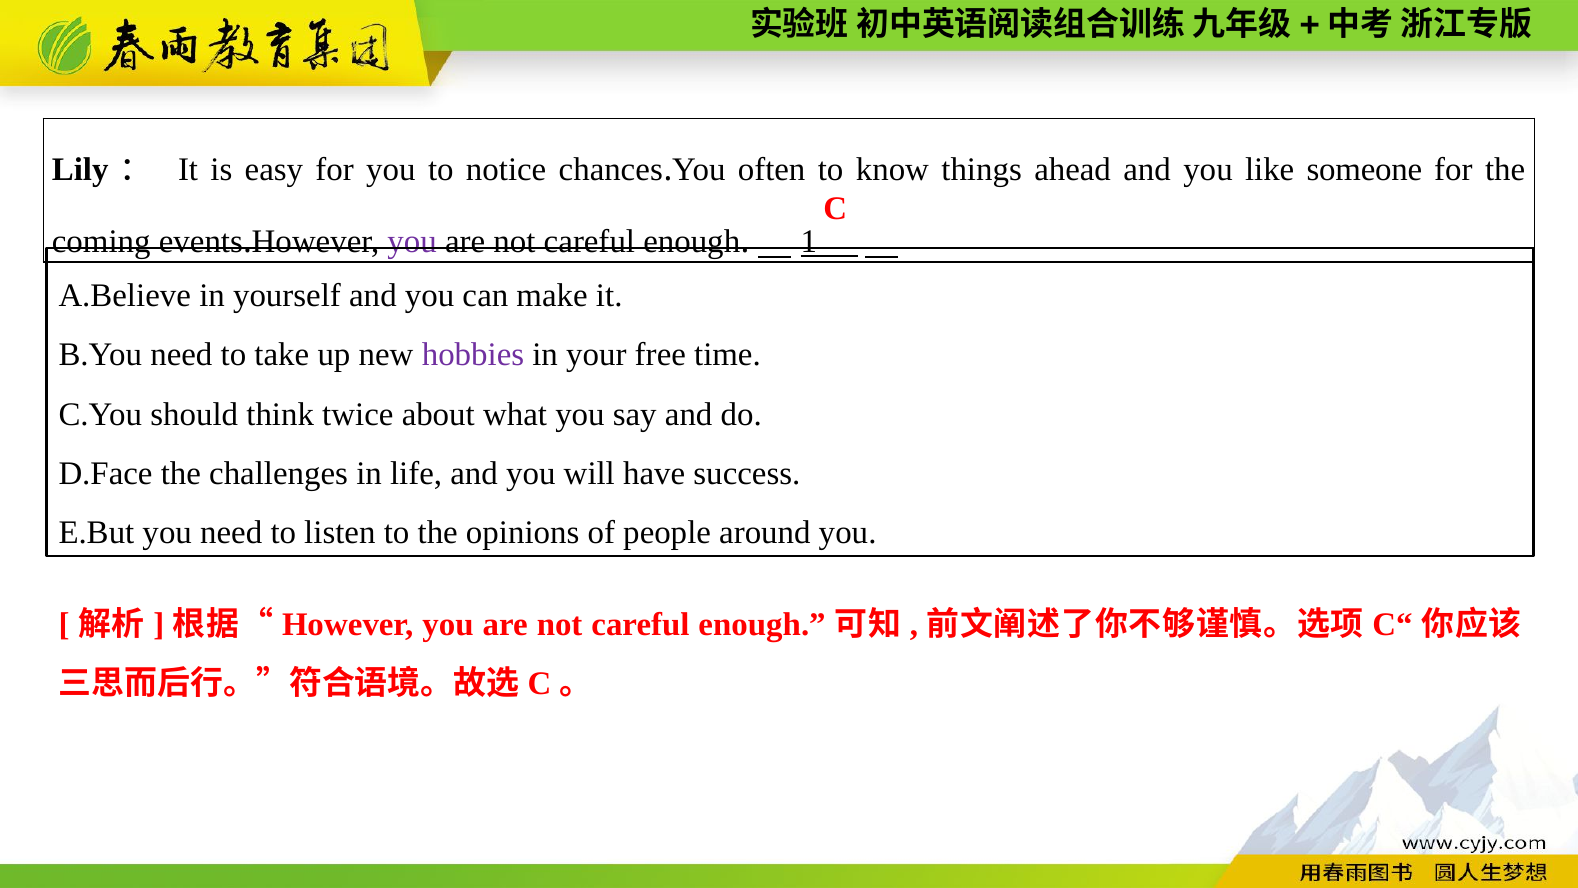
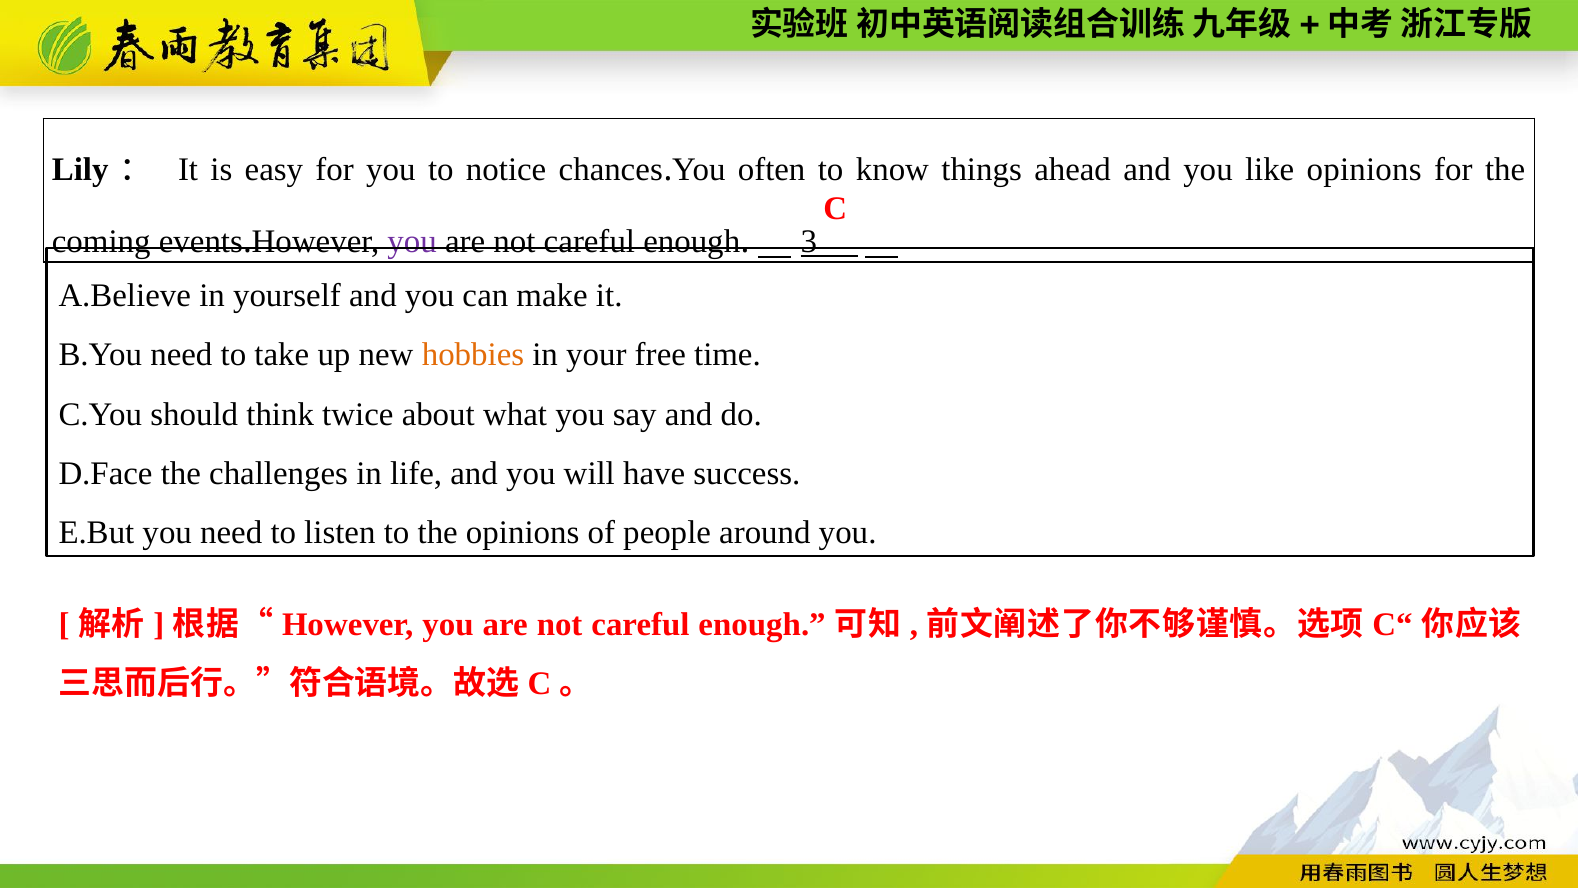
like someone: someone -> opinions
1: 1 -> 3
hobbies colour: purple -> orange
